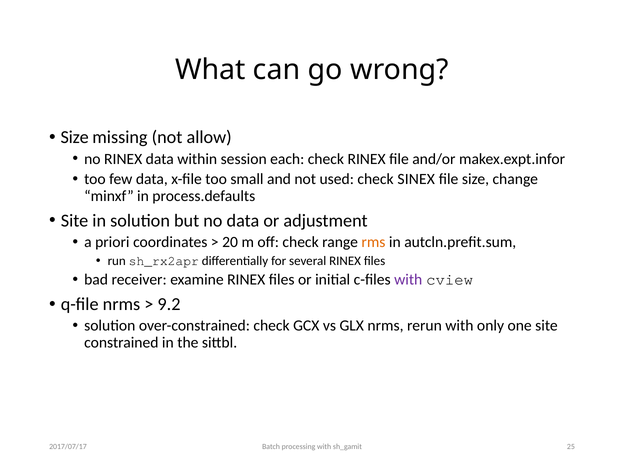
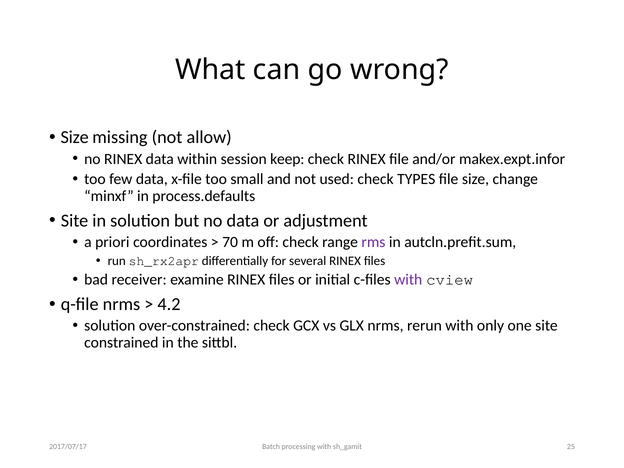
each: each -> keep
SINEX: SINEX -> TYPES
20: 20 -> 70
rms colour: orange -> purple
9.2: 9.2 -> 4.2
